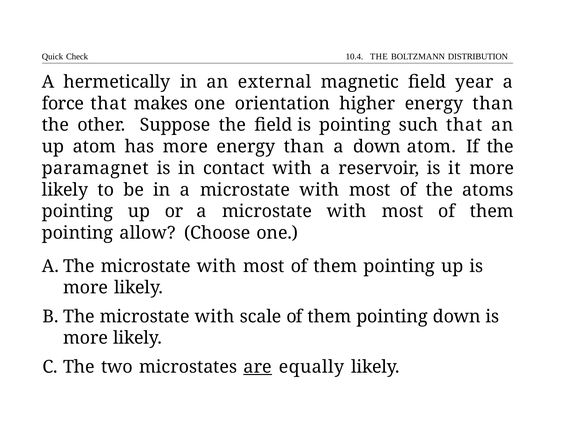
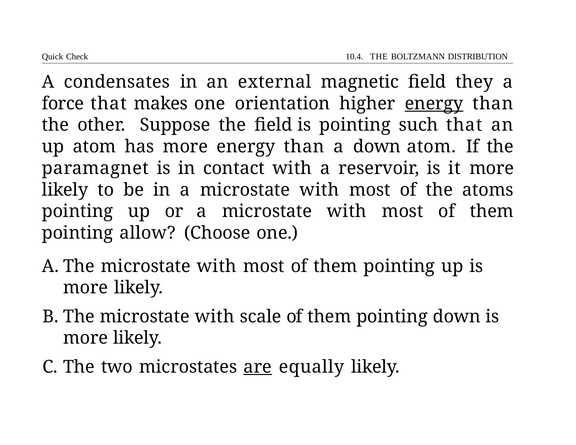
hermetically: hermetically -> condensates
year: year -> they
energy at (434, 104) underline: none -> present
